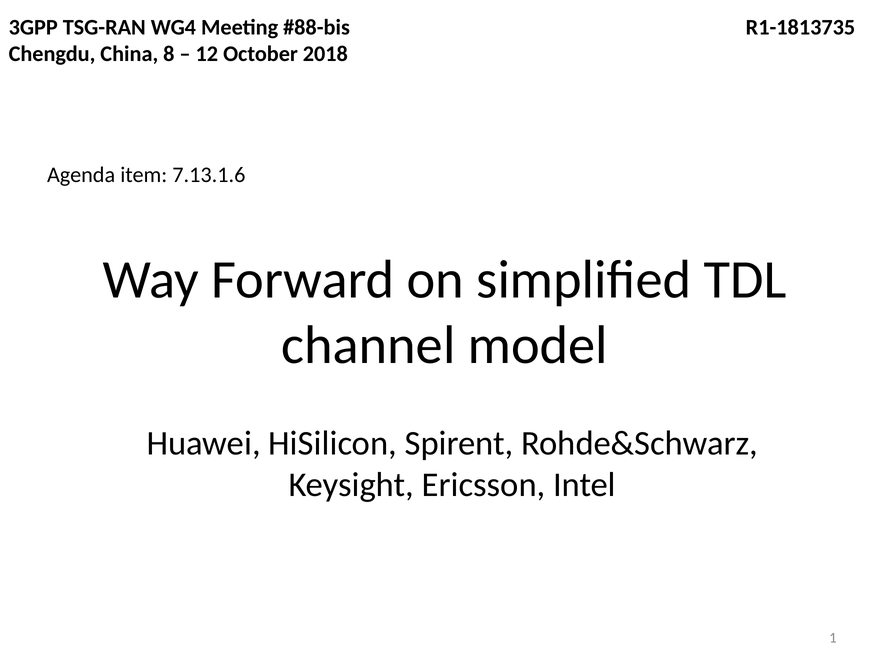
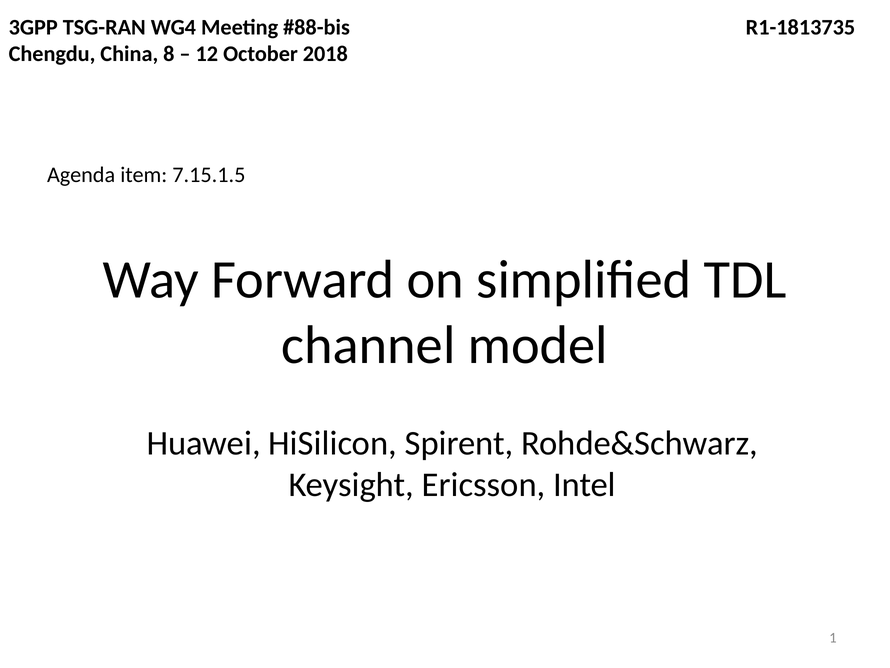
7.13.1.6: 7.13.1.6 -> 7.15.1.5
